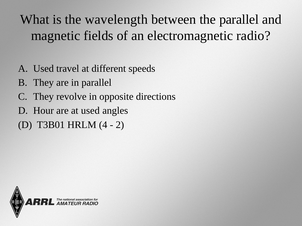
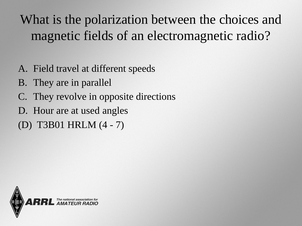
wavelength: wavelength -> polarization
the parallel: parallel -> choices
Used at (43, 69): Used -> Field
2: 2 -> 7
